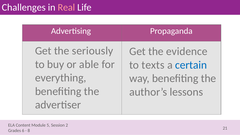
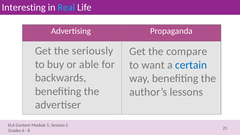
Challenges: Challenges -> Interesting
Real colour: pink -> light blue
evidence: evidence -> compare
texts: texts -> want
everything: everything -> backwards
